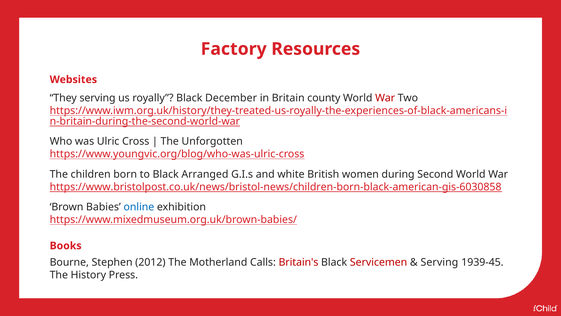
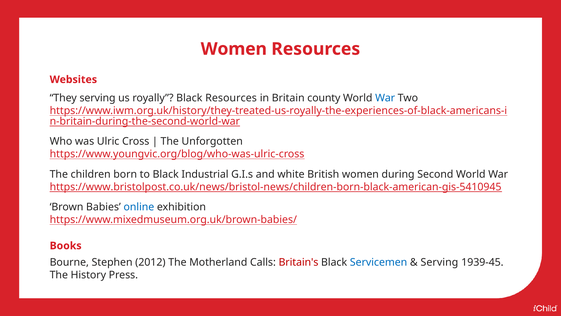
Factory at (234, 49): Factory -> Women
Black December: December -> Resources
War at (385, 98) colour: red -> blue
Arranged: Arranged -> Industrial
https://www.bristolpost.co.uk/news/bristol-news/children-born-black-american-gis-6030858: https://www.bristolpost.co.uk/news/bristol-news/children-born-black-american-gis-6030858 -> https://www.bristolpost.co.uk/news/bristol-news/children-born-black-american-gis-5410945
Servicemen colour: red -> blue
